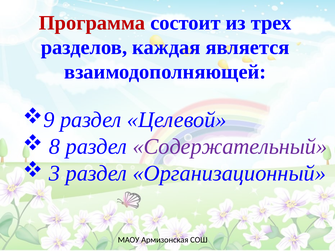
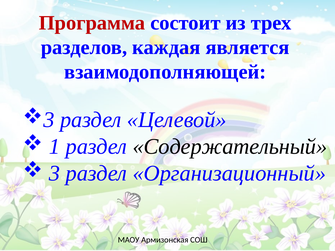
9 at (49, 120): 9 -> 3
8: 8 -> 1
Содержательный colour: purple -> black
